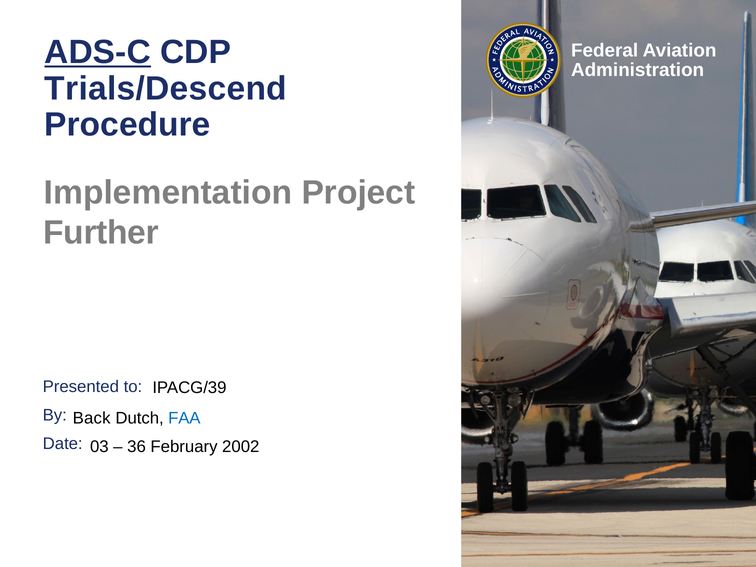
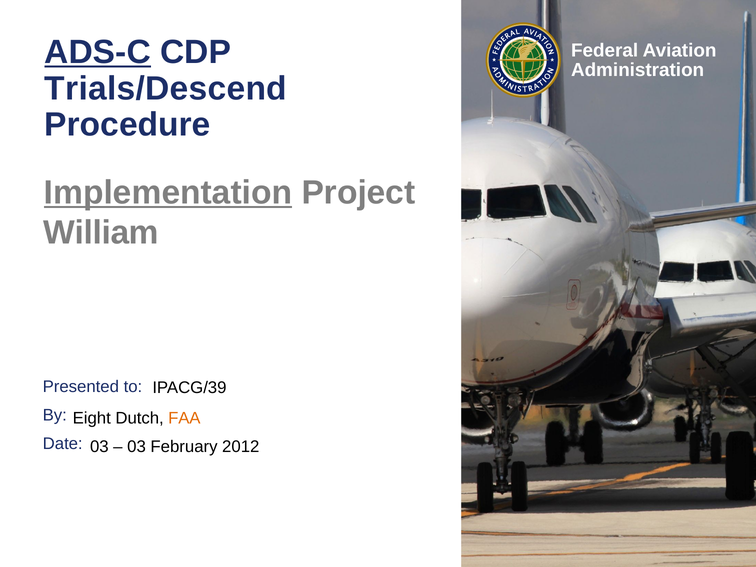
Implementation underline: none -> present
Further: Further -> William
Back: Back -> Eight
FAA colour: blue -> orange
36 at (137, 447): 36 -> 03
2002: 2002 -> 2012
